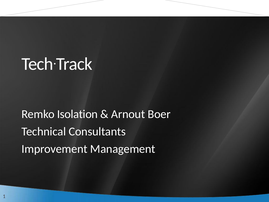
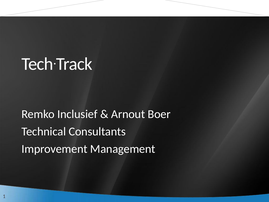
Isolation: Isolation -> Inclusief
